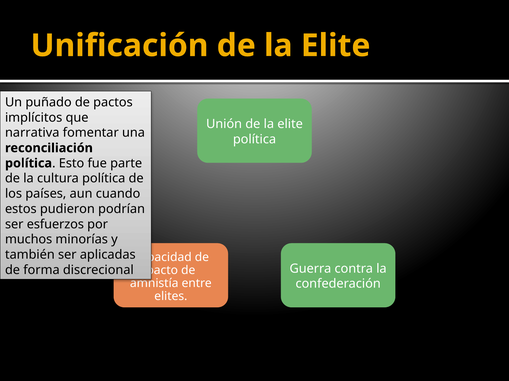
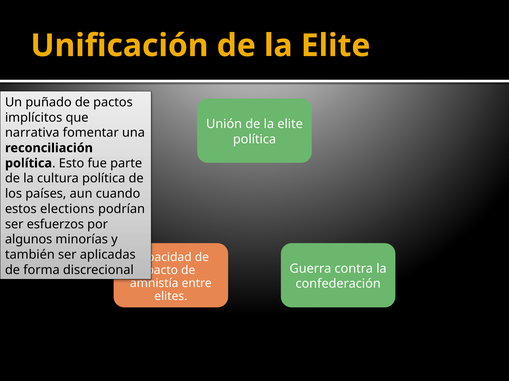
pudieron: pudieron -> elections
muchos: muchos -> algunos
